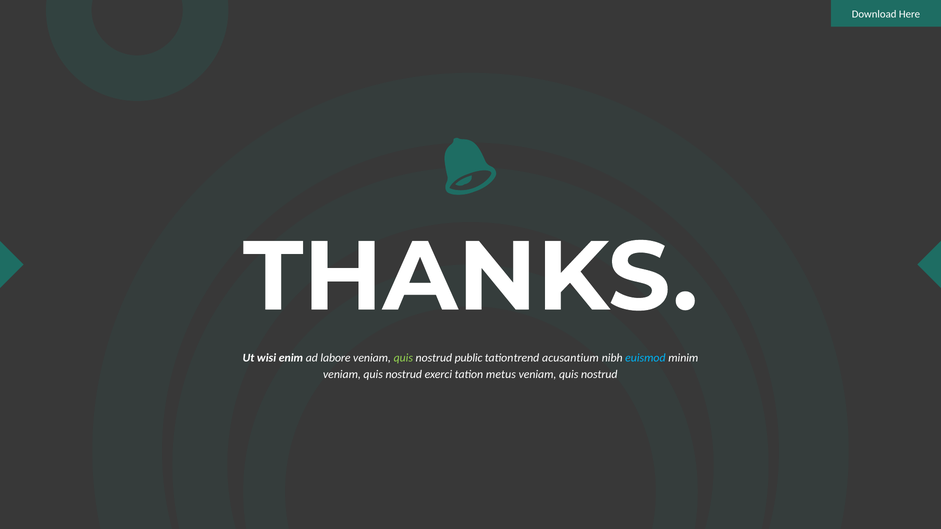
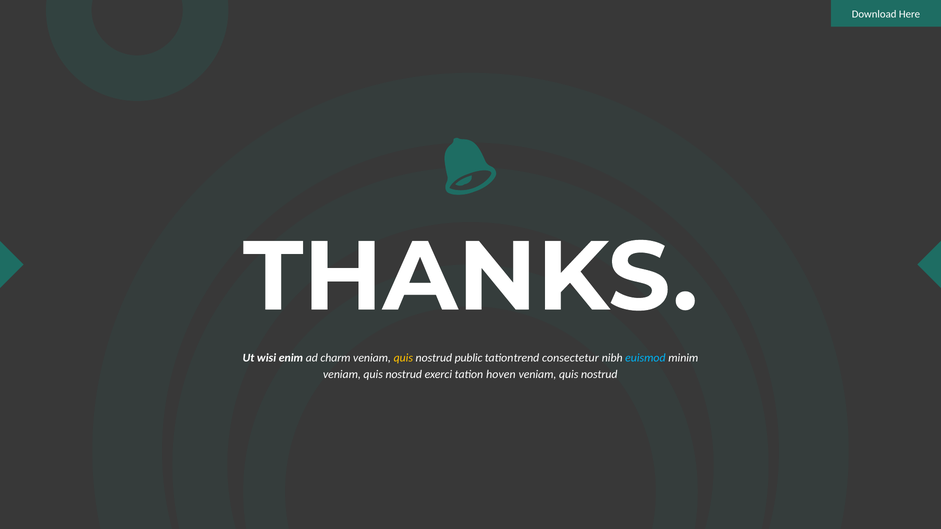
labore: labore -> charm
quis at (403, 358) colour: light green -> yellow
acusantium: acusantium -> consectetur
metus: metus -> hoven
